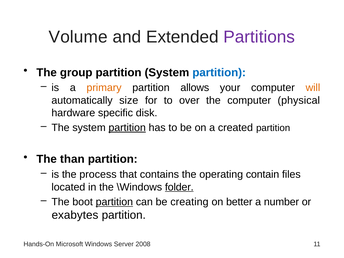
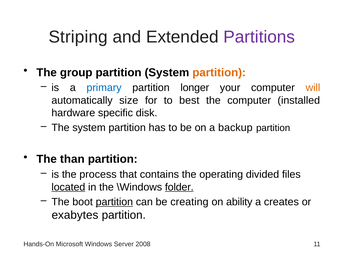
Volume: Volume -> Striping
partition at (219, 72) colour: blue -> orange
primary colour: orange -> blue
allows: allows -> longer
over: over -> best
physical: physical -> installed
partition at (127, 128) underline: present -> none
created: created -> backup
contain: contain -> divided
located underline: none -> present
better: better -> ability
number: number -> creates
